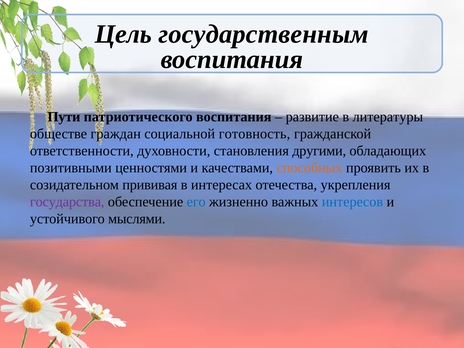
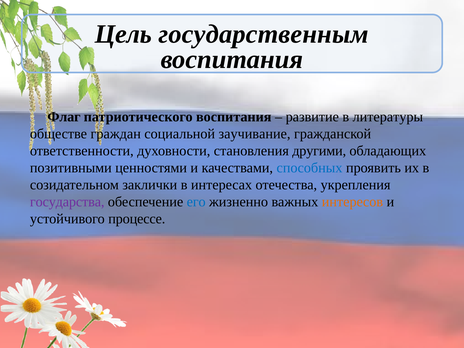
Пути: Пути -> Флаг
готовность: готовность -> заучивание
способных colour: orange -> blue
прививая: прививая -> заклички
интересов colour: blue -> orange
мыслями: мыслями -> процессе
